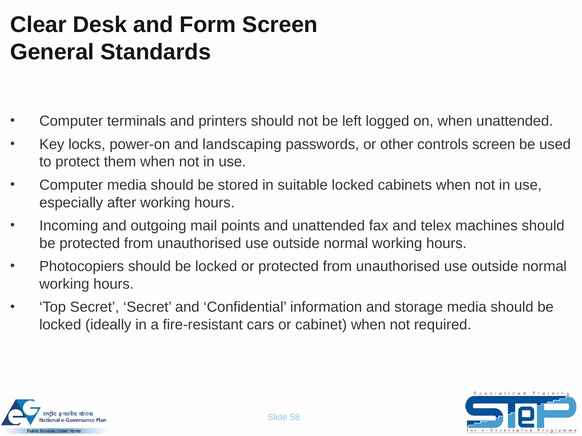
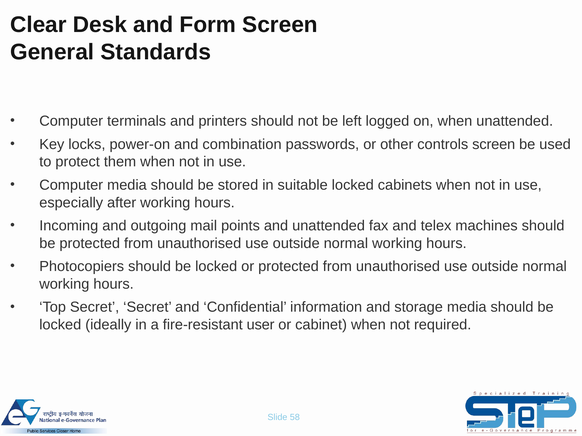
landscaping: landscaping -> combination
cars: cars -> user
